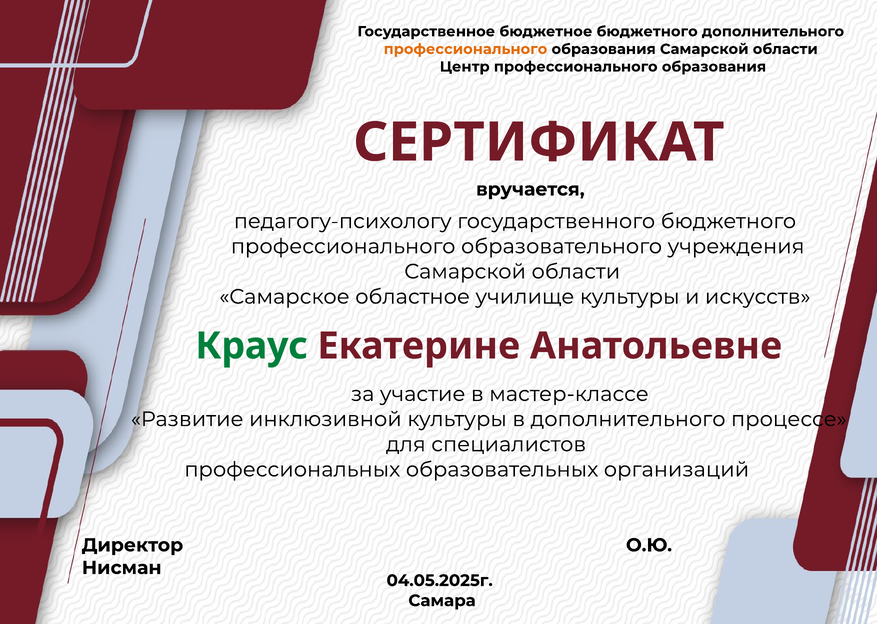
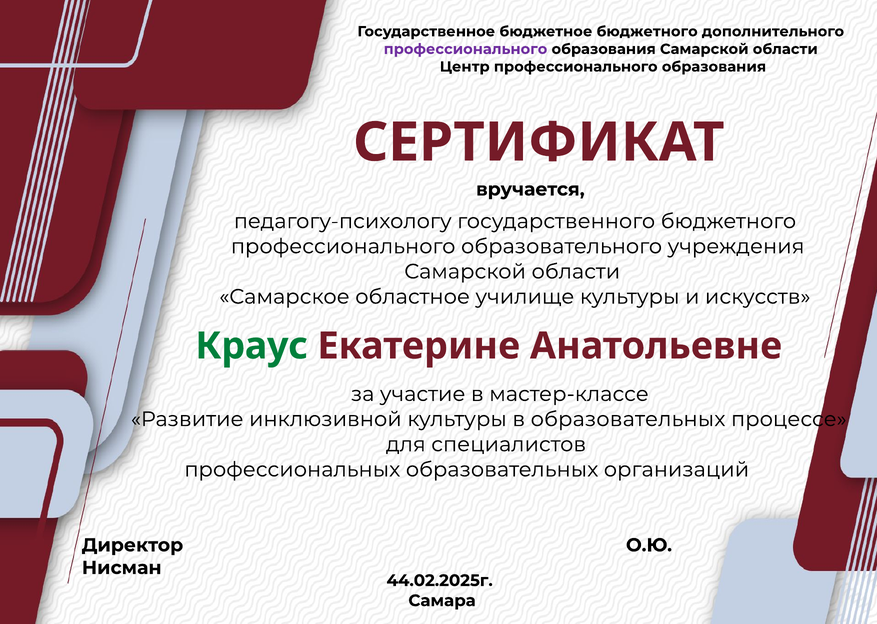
профессионального at (465, 49) colour: orange -> purple
в дополнительного: дополнительного -> образовательных
04.05.2025г: 04.05.2025г -> 44.02.2025г
